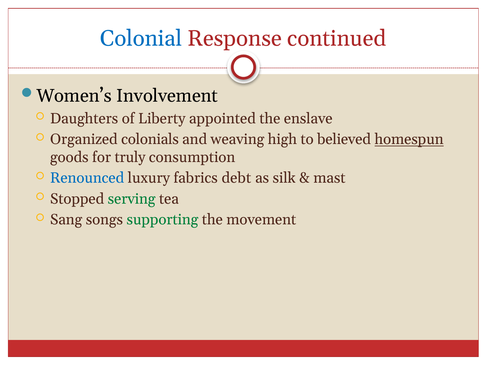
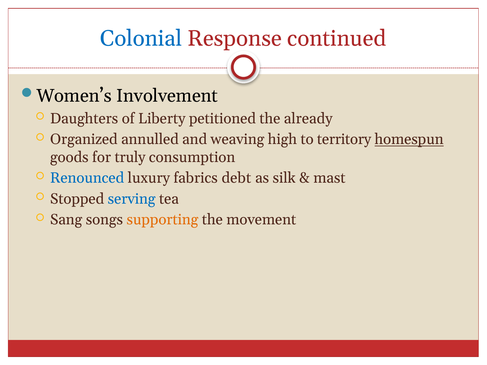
appointed: appointed -> petitioned
enslave: enslave -> already
colonials: colonials -> annulled
believed: believed -> territory
serving colour: green -> blue
supporting colour: green -> orange
